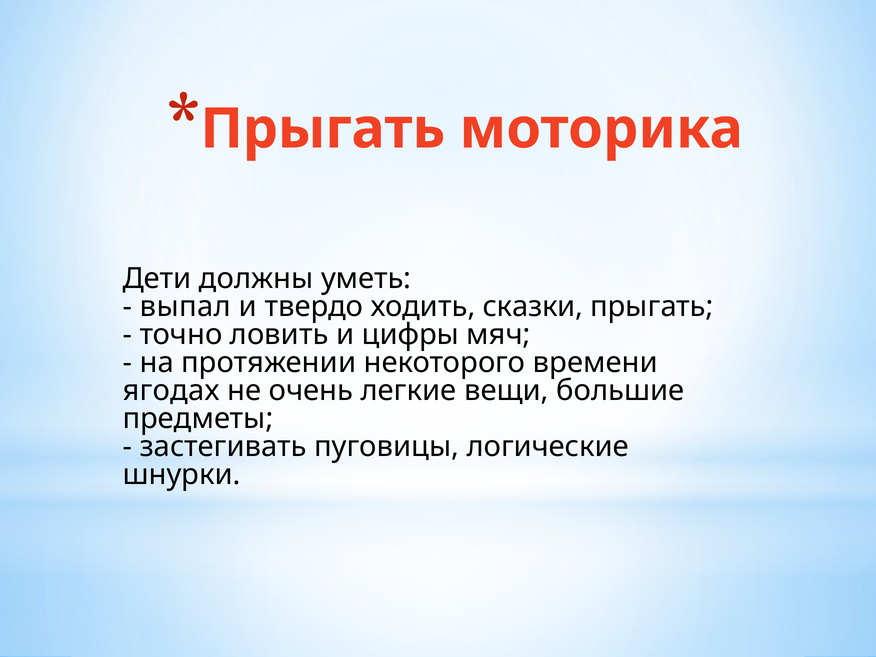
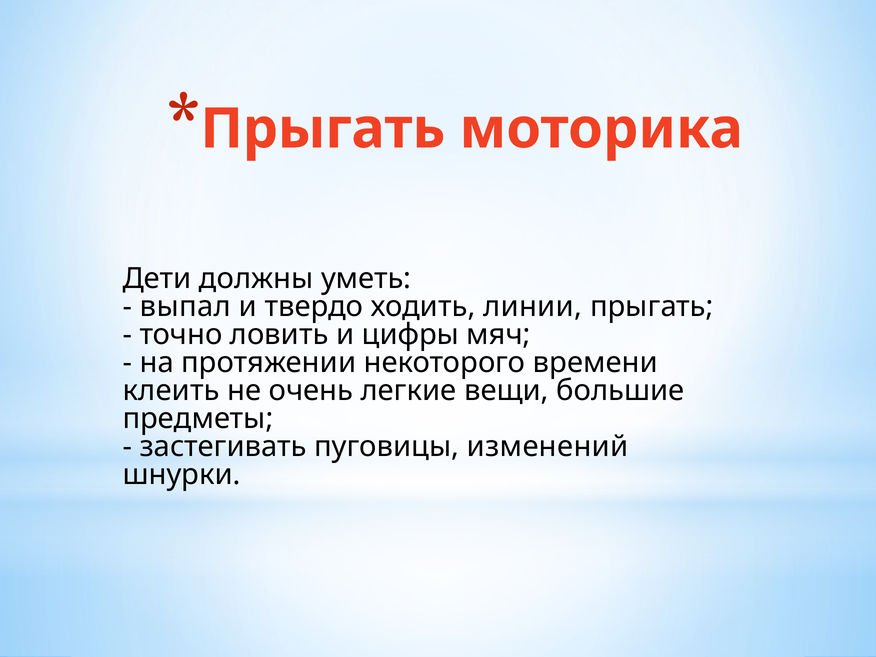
сказки: сказки -> линии
ягодах: ягодах -> клеить
логические: логические -> изменений
